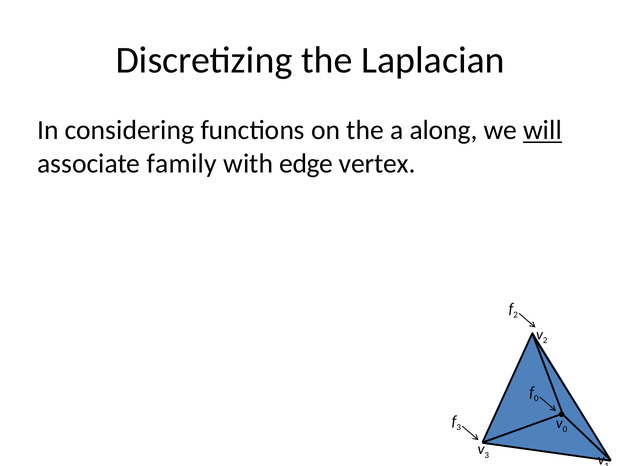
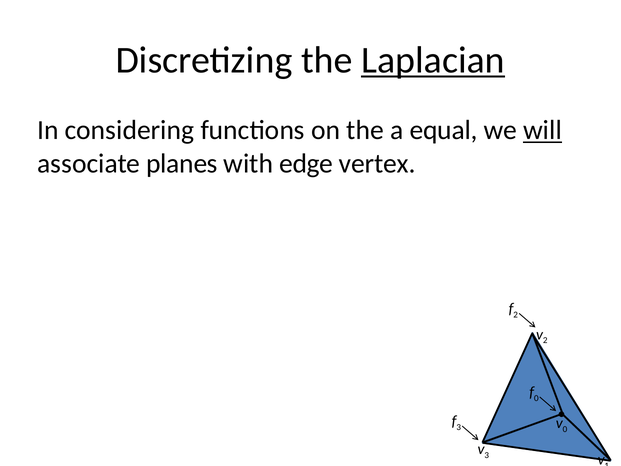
Laplacian underline: none -> present
along: along -> equal
family: family -> planes
